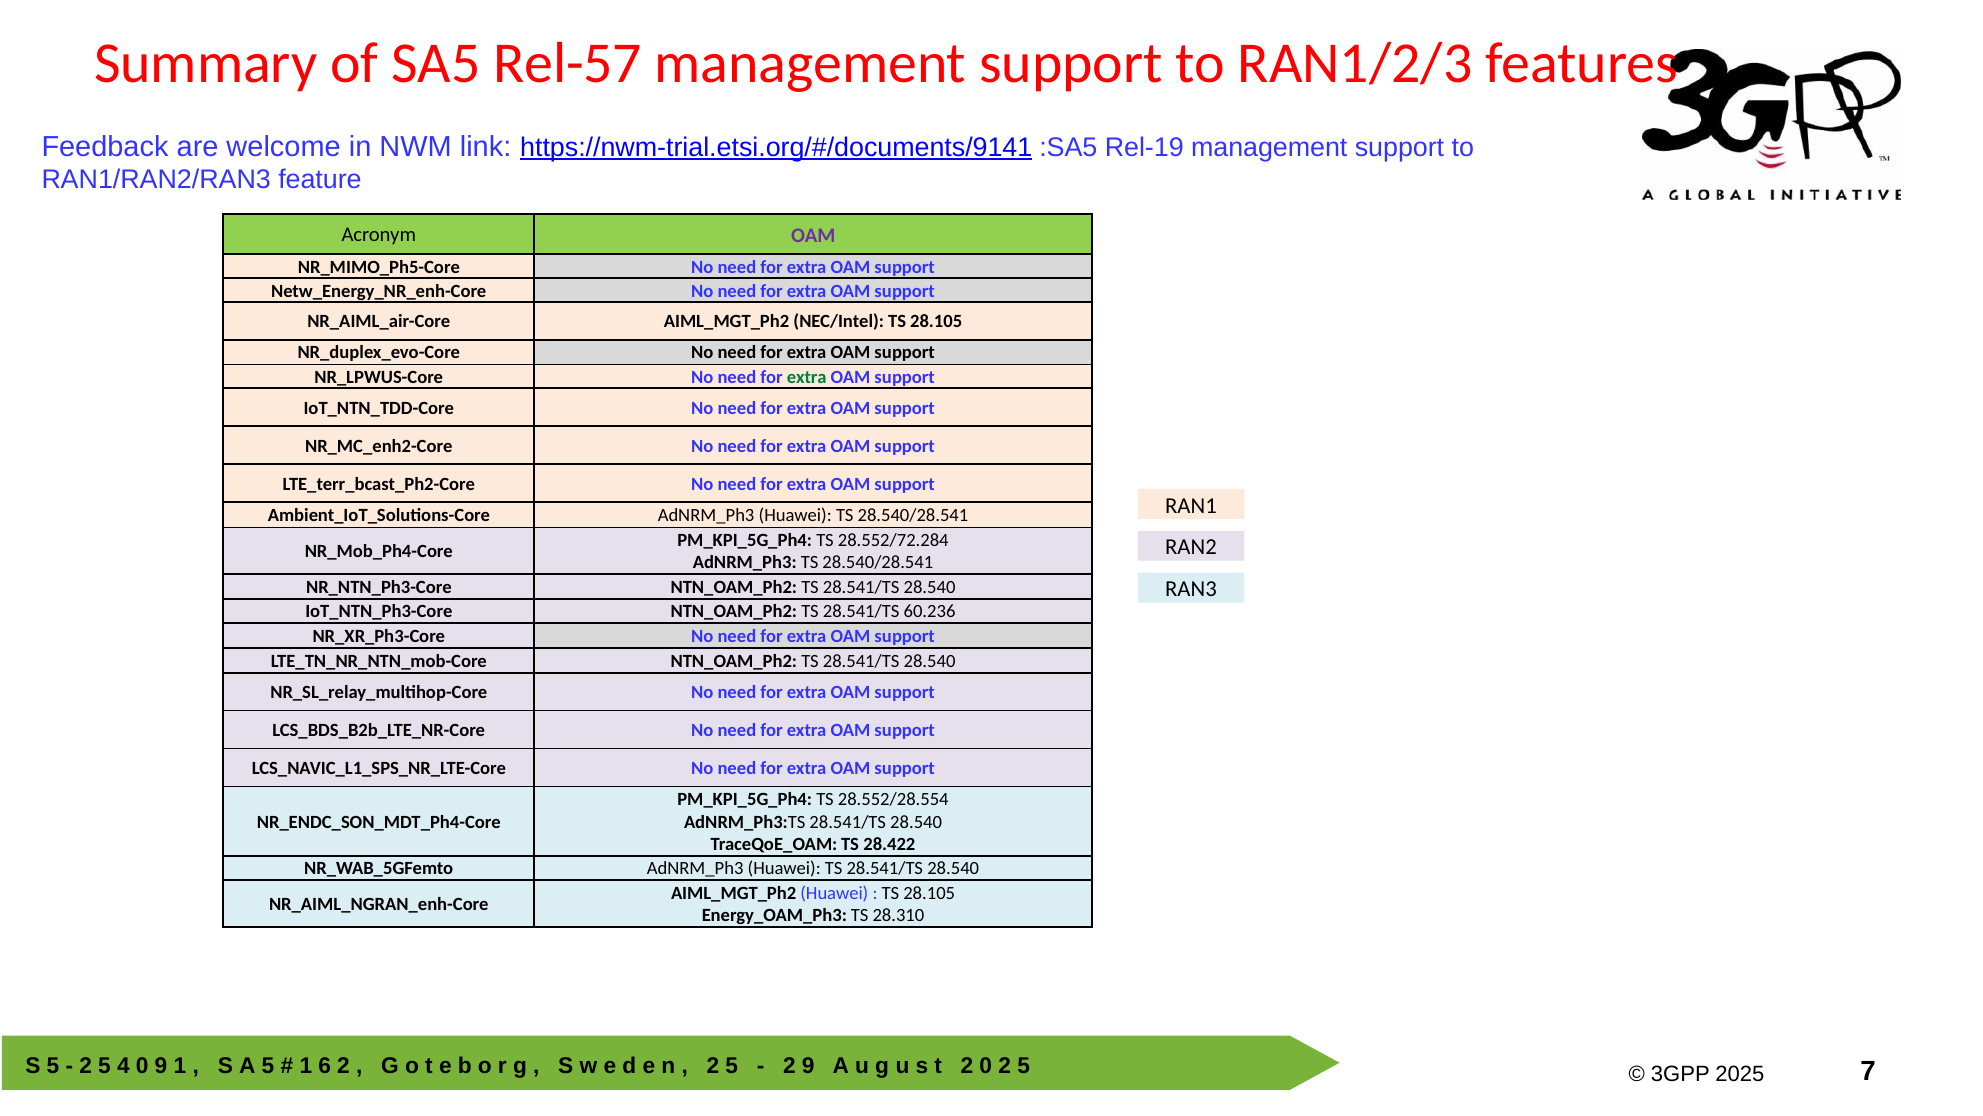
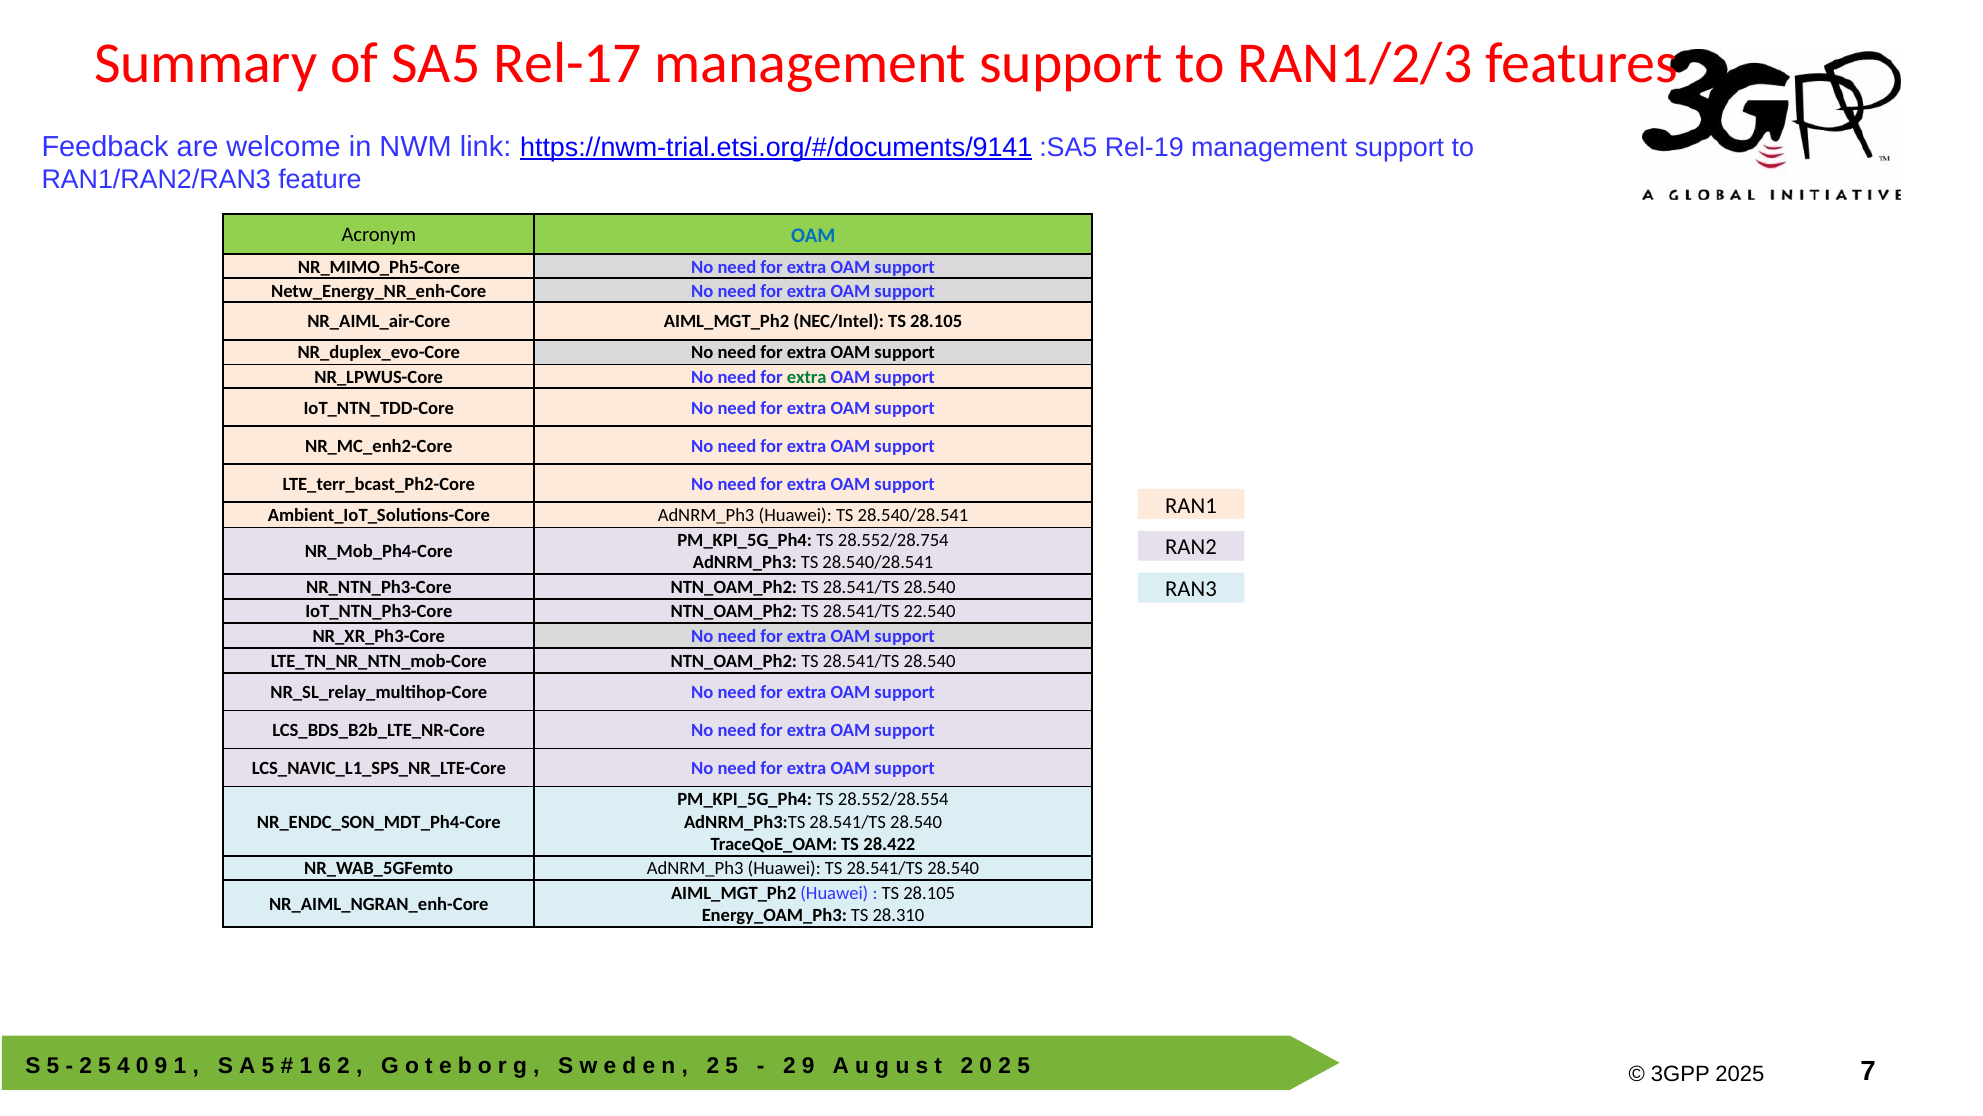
Rel-57: Rel-57 -> Rel-17
OAM at (813, 235) colour: purple -> blue
28.552/72.284: 28.552/72.284 -> 28.552/28.754
60.236: 60.236 -> 22.540
